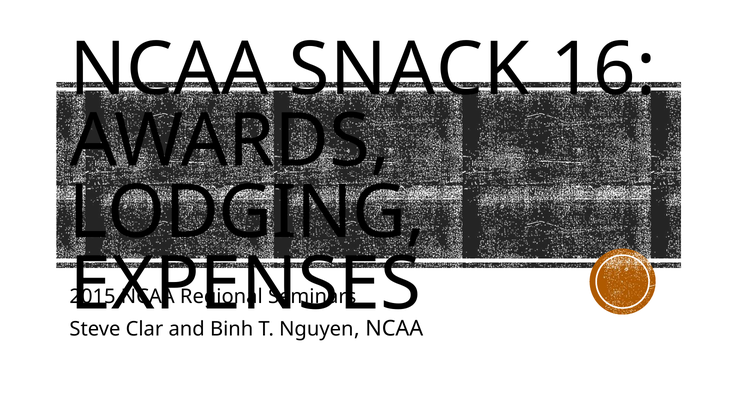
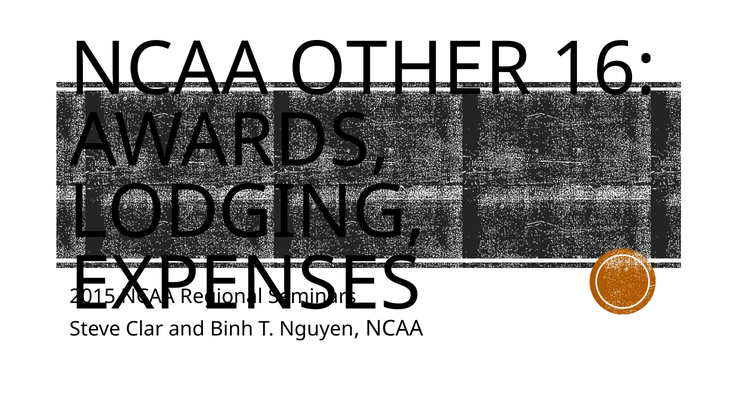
SNACK: SNACK -> OTHER
